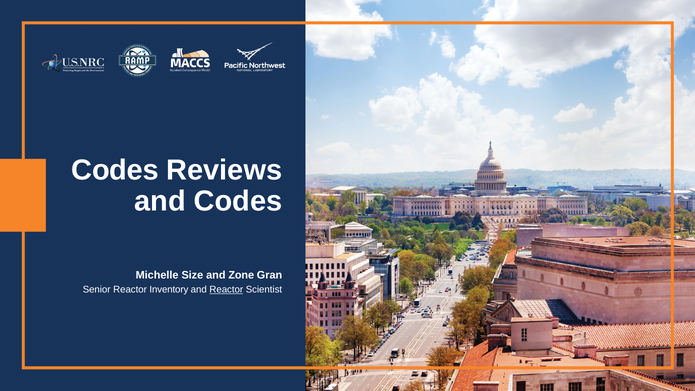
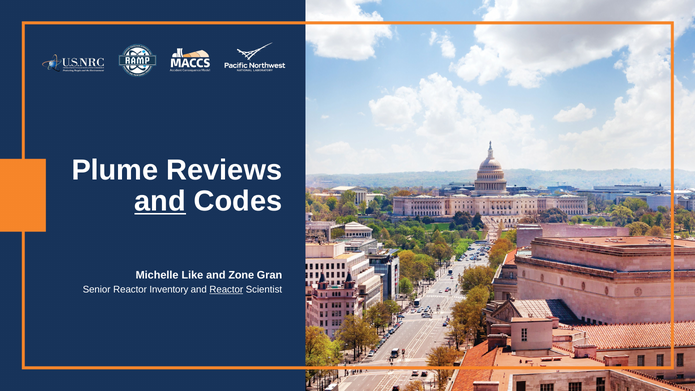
Codes at (115, 170): Codes -> Plume
and at (160, 201) underline: none -> present
Size: Size -> Like
